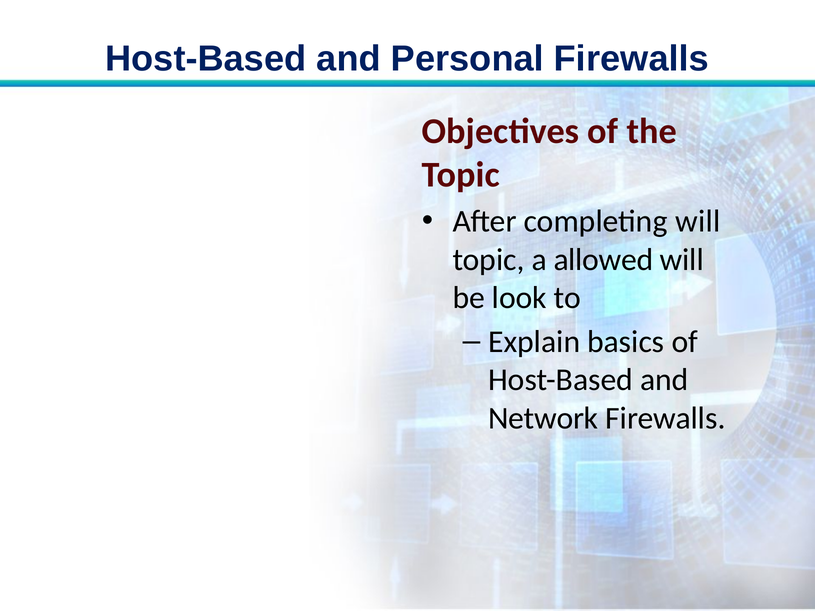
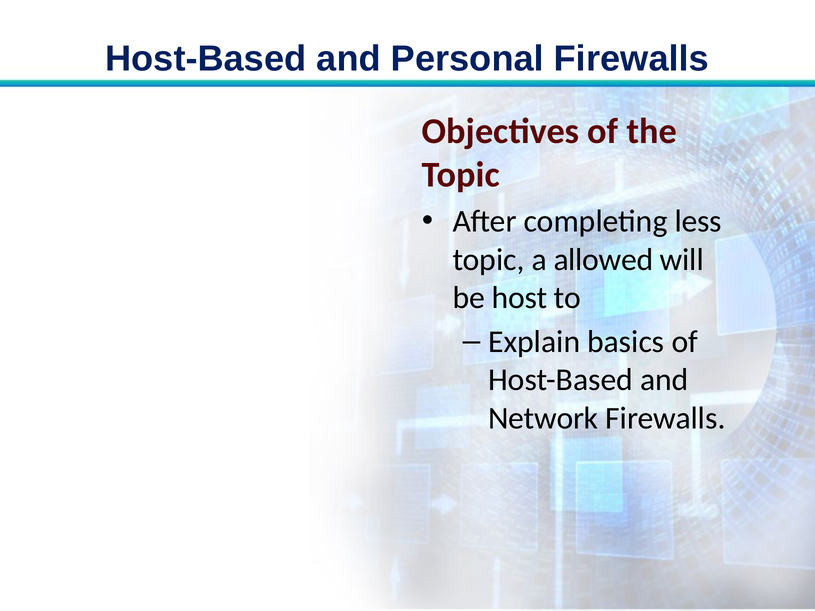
completing will: will -> less
look: look -> host
